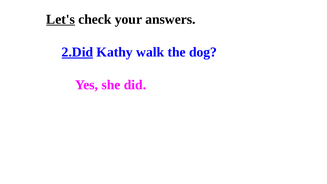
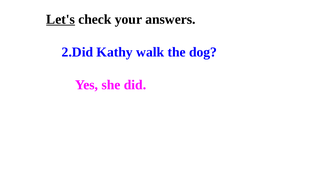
2.Did underline: present -> none
